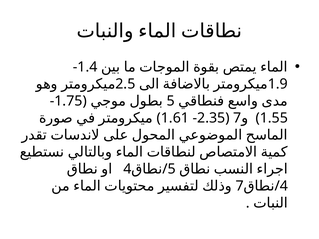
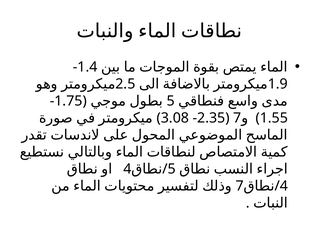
1.61: 1.61 -> 3.08
